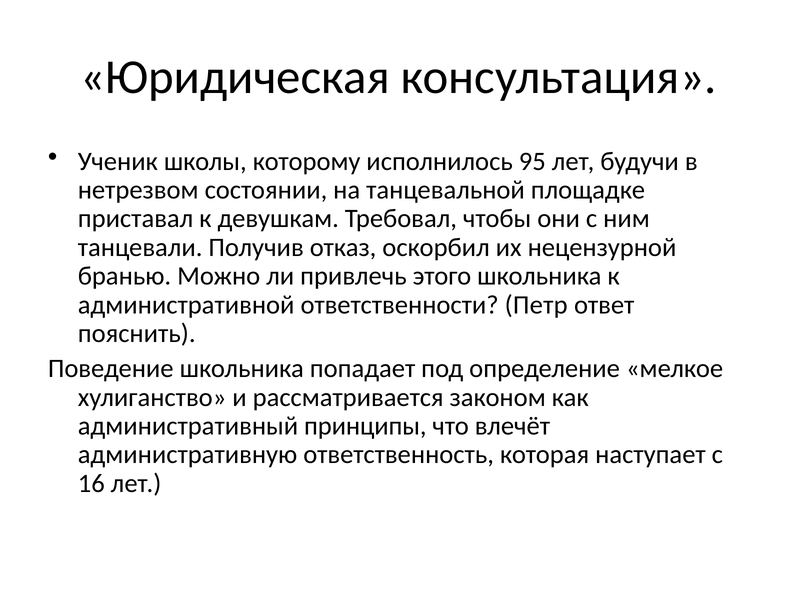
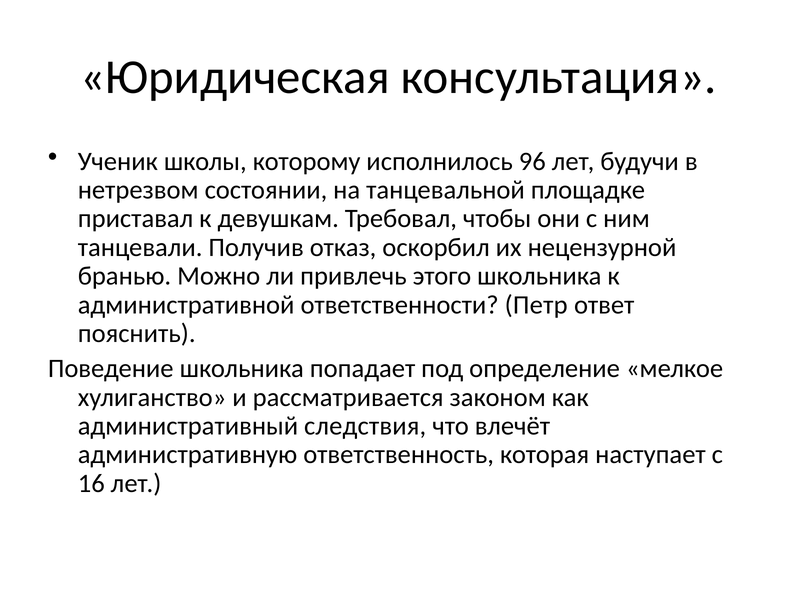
95: 95 -> 96
принципы: принципы -> следствия
